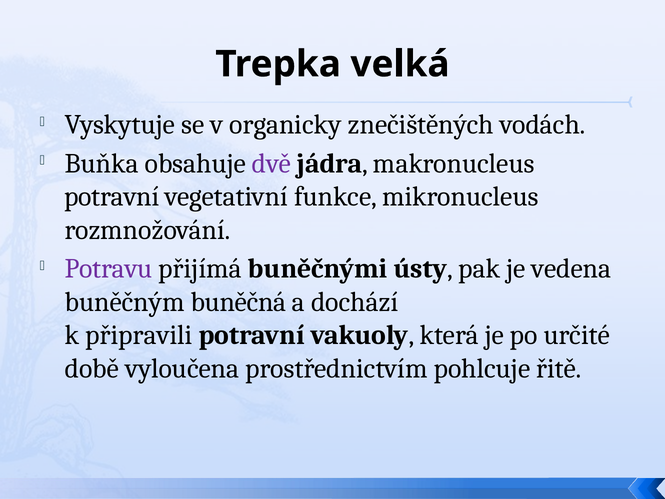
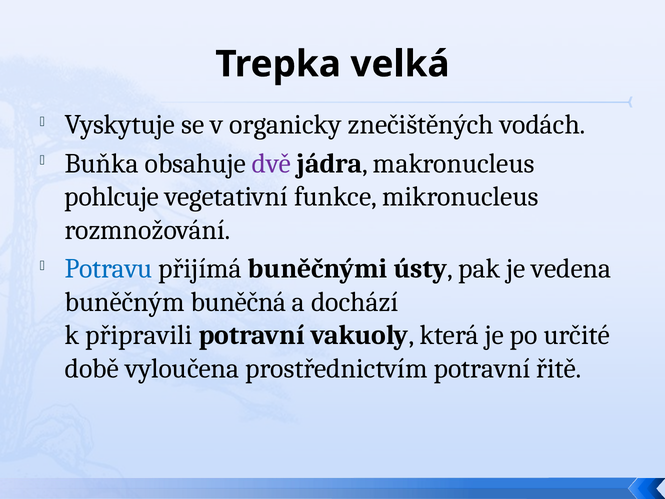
potravní at (112, 197): potravní -> pohlcuje
Potravu colour: purple -> blue
prostřednictvím pohlcuje: pohlcuje -> potravní
